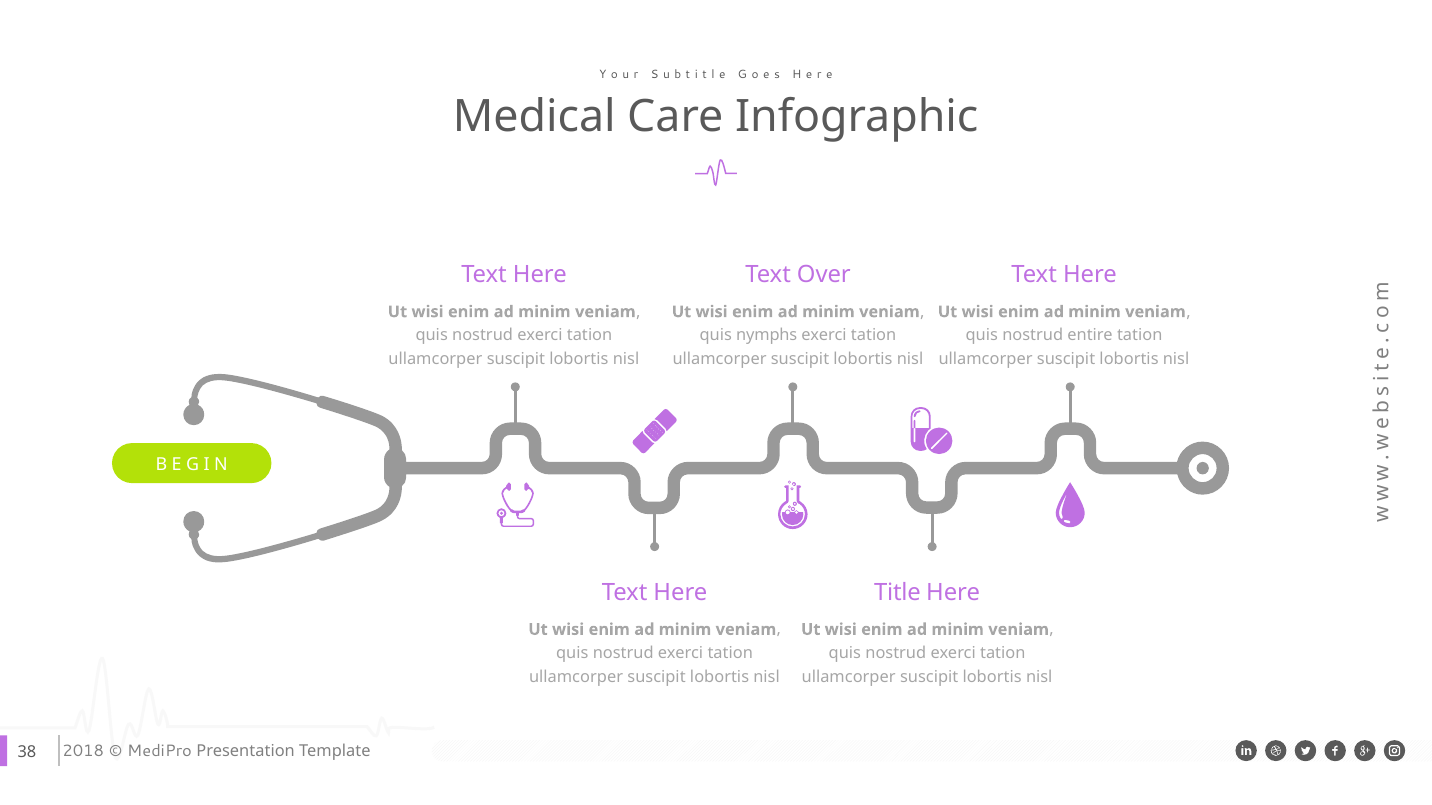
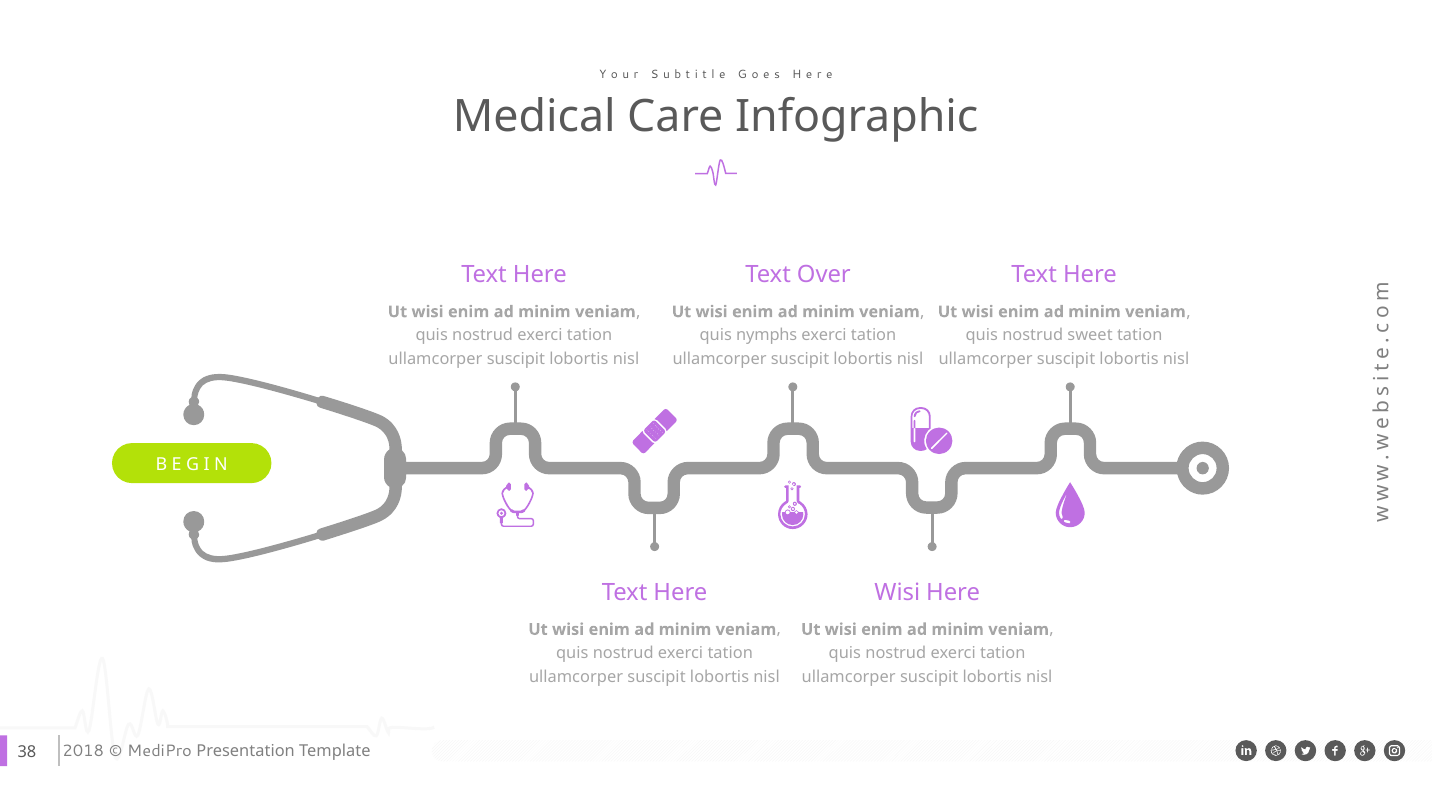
entire: entire -> sweet
Title at (897, 593): Title -> Wisi
